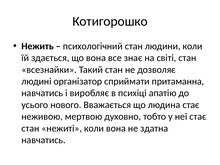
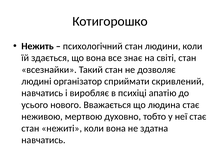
притаманна: притаманна -> скривлений
